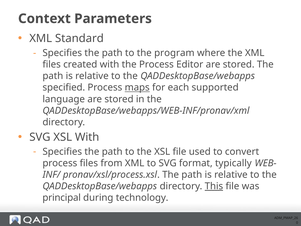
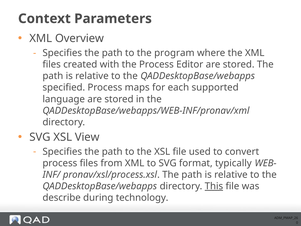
Standard: Standard -> Overview
maps underline: present -> none
XSL With: With -> View
principal: principal -> describe
